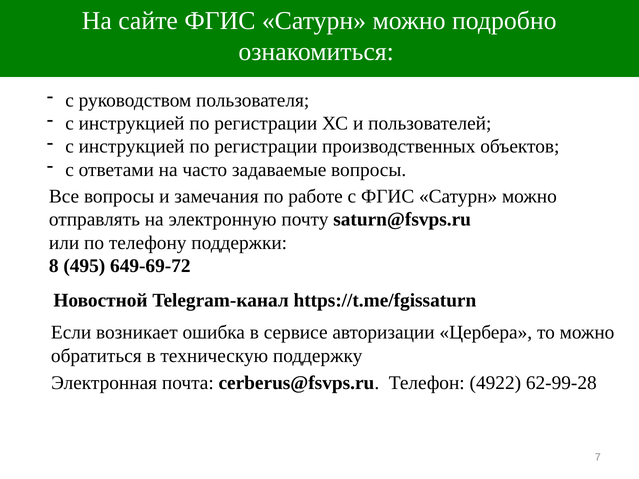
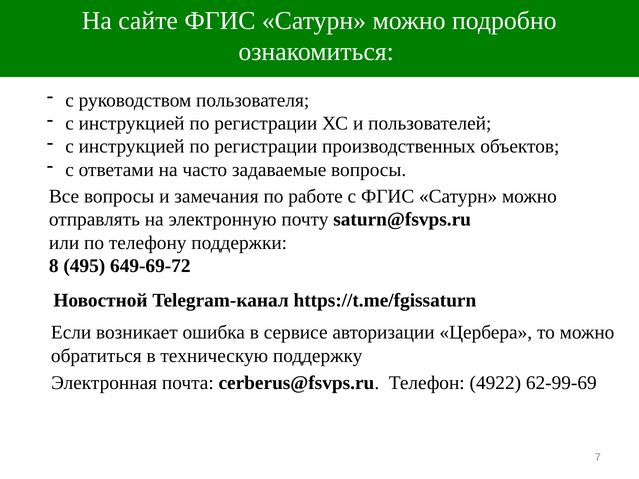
62-99-28: 62-99-28 -> 62-99-69
